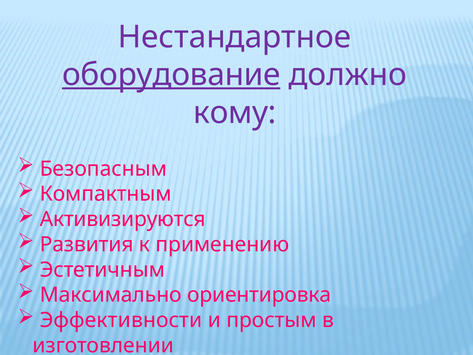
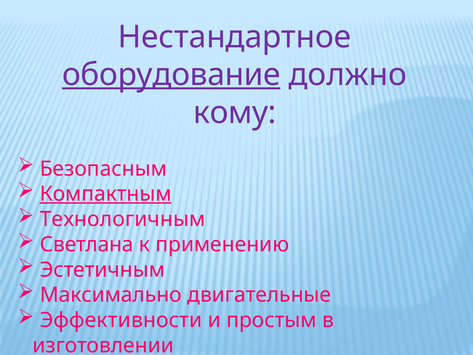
Компактным underline: none -> present
Активизируются: Активизируются -> Технологичным
Развития: Развития -> Светлана
ориентировка: ориентировка -> двигательные
